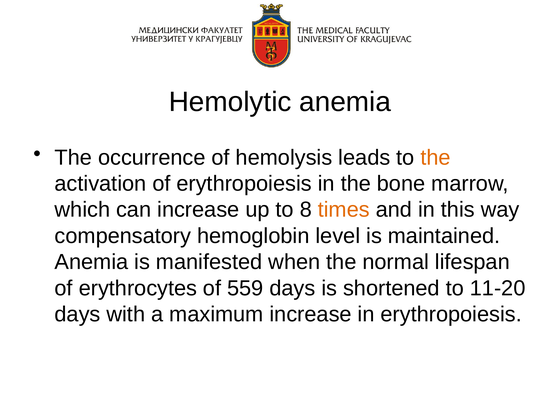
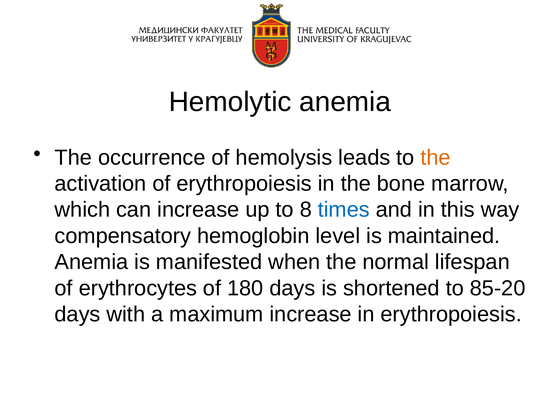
times colour: orange -> blue
559: 559 -> 180
11-20: 11-20 -> 85-20
